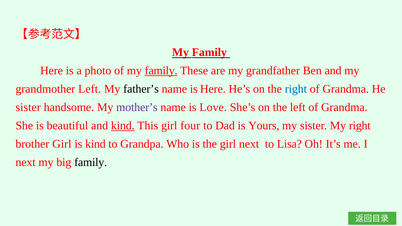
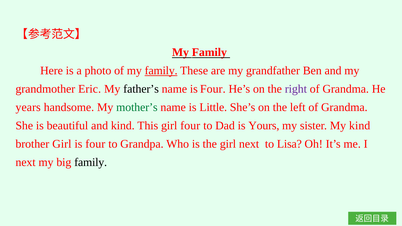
grandmother Left: Left -> Eric
name is Here: Here -> Four
right at (296, 89) colour: blue -> purple
sister at (28, 107): sister -> years
mother’s colour: purple -> green
Love: Love -> Little
kind at (123, 126) underline: present -> none
My right: right -> kind
kind at (95, 144): kind -> four
